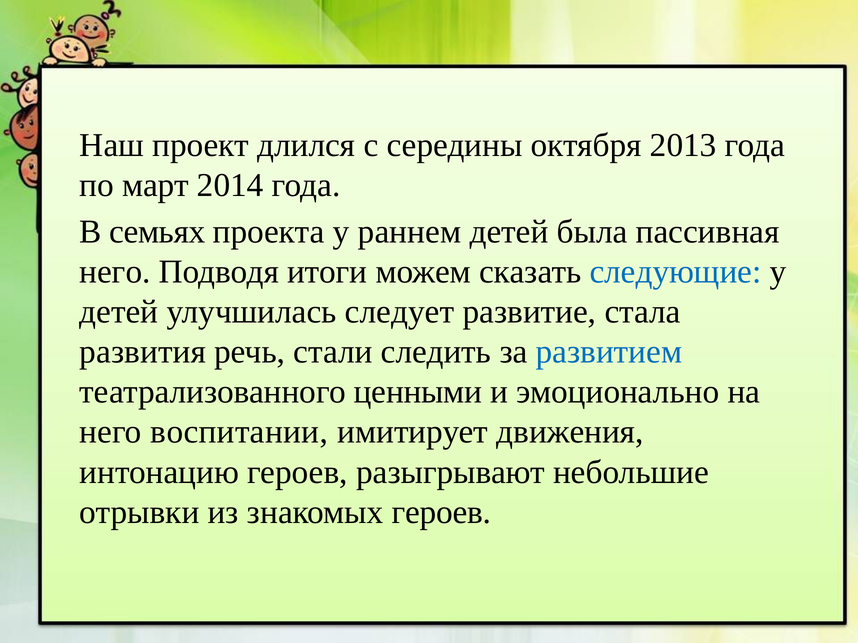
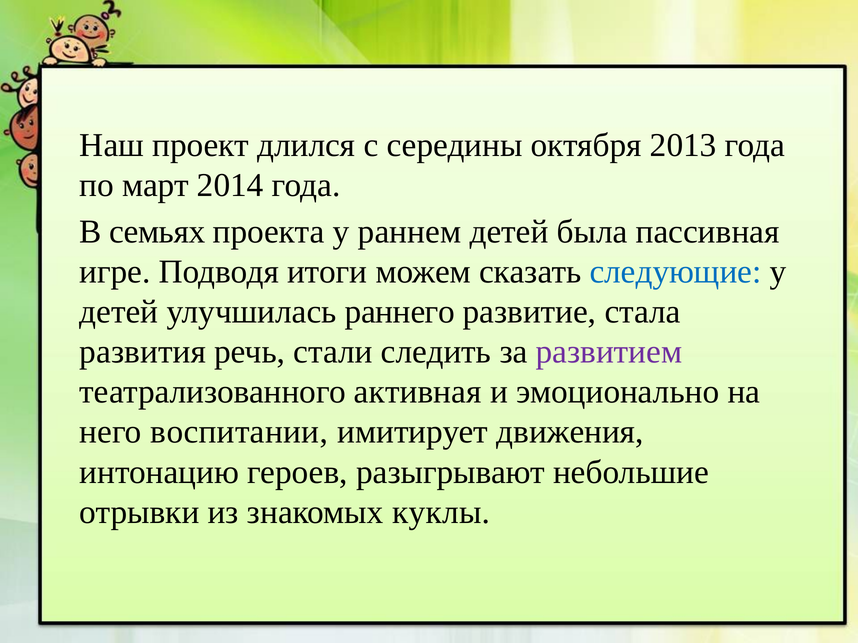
него at (115, 272): него -> игре
следует: следует -> раннего
развитием colour: blue -> purple
ценными: ценными -> активная
знакомых героев: героев -> куклы
